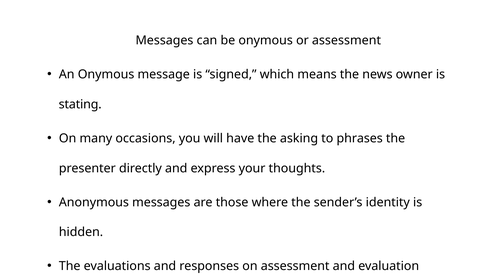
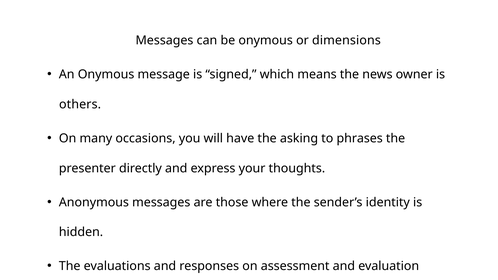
or assessment: assessment -> dimensions
stating: stating -> others
